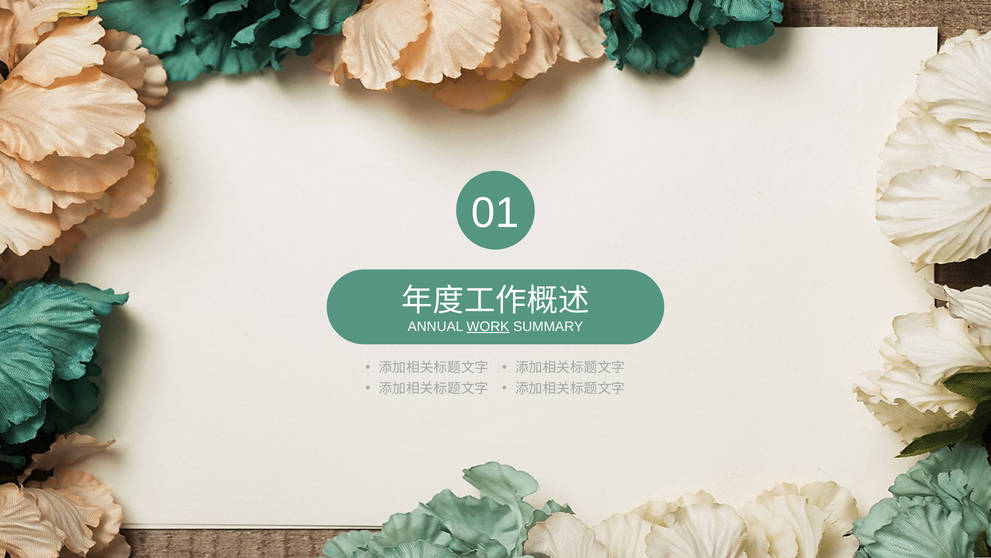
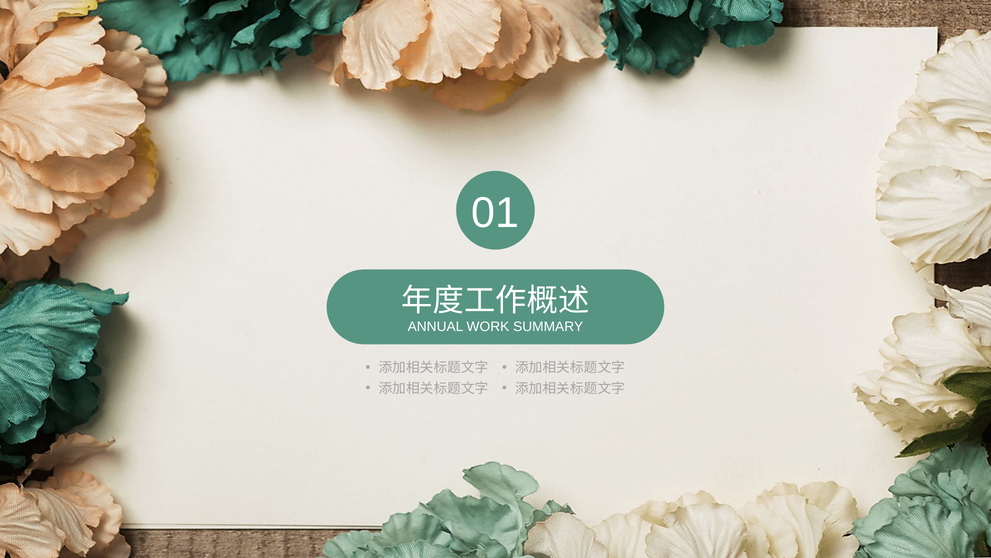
WORK underline: present -> none
